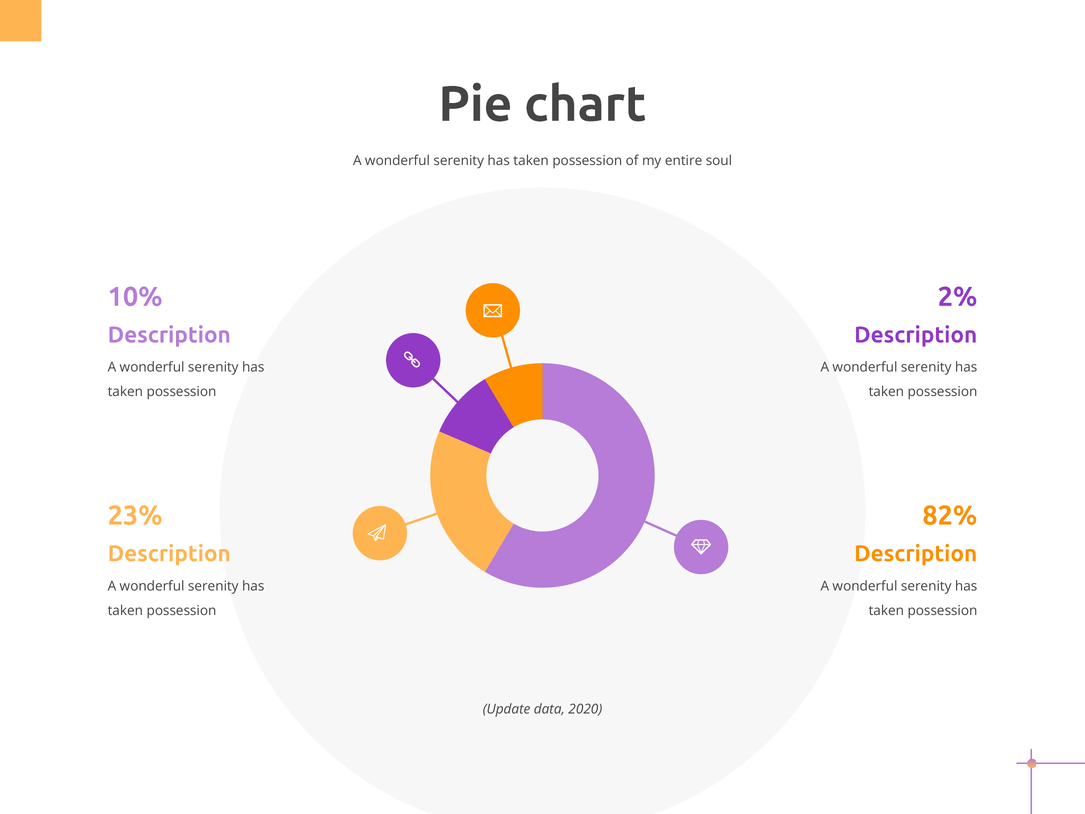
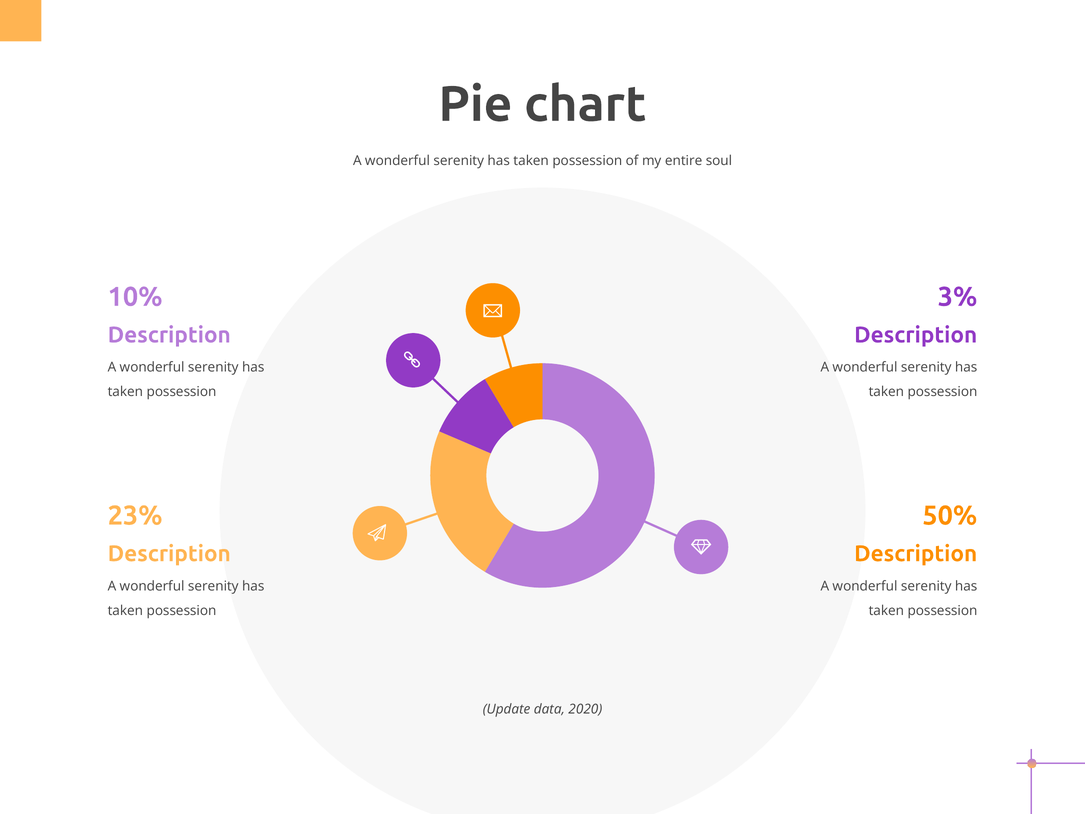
2%: 2% -> 3%
82%: 82% -> 50%
